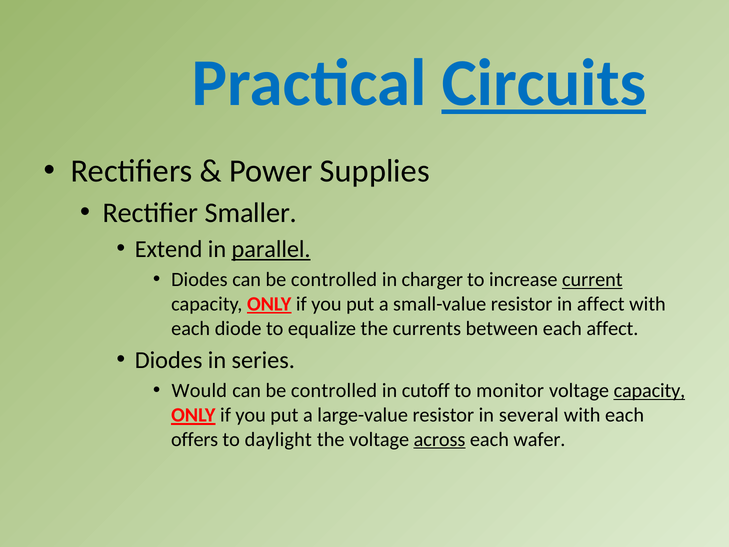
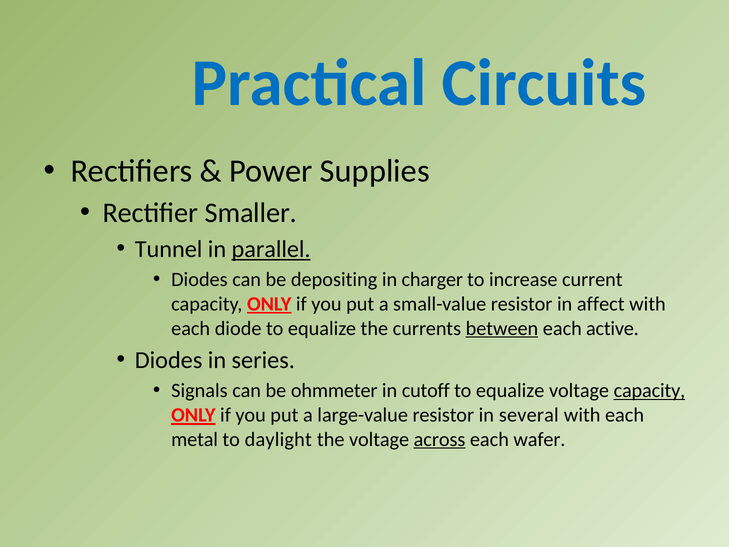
Circuits underline: present -> none
Extend: Extend -> Tunnel
Diodes can be controlled: controlled -> depositing
current underline: present -> none
between underline: none -> present
each affect: affect -> active
Would: Would -> Signals
controlled at (334, 391): controlled -> ohmmeter
monitor at (510, 391): monitor -> equalize
offers: offers -> metal
